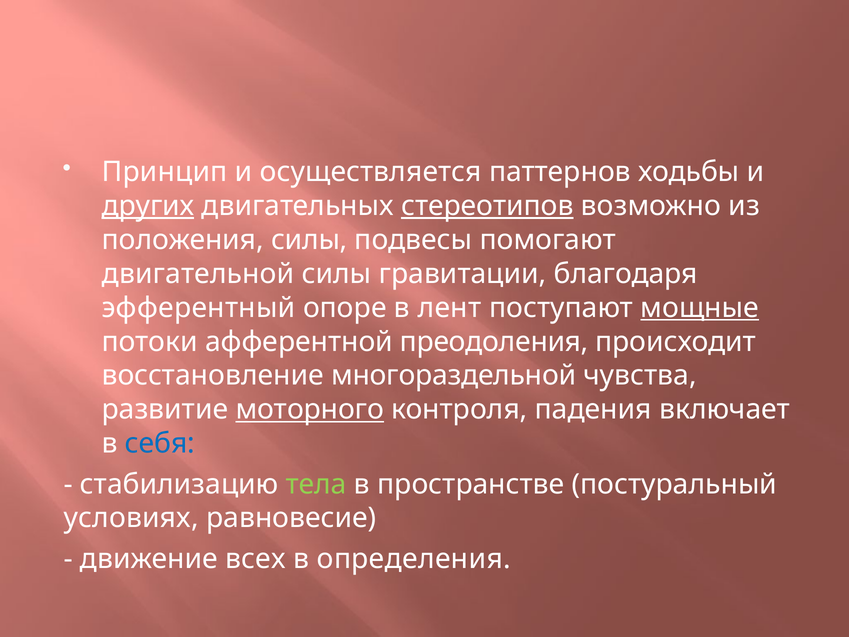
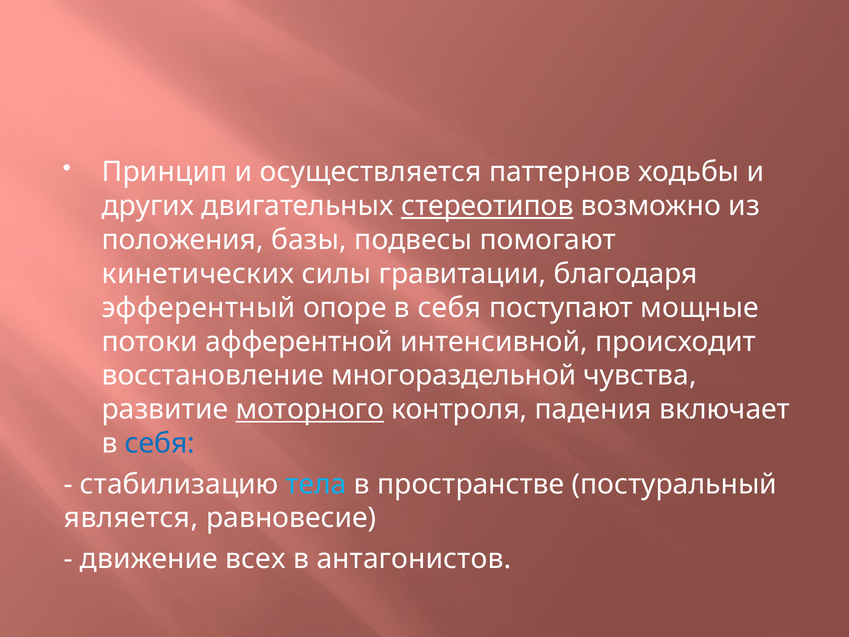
других underline: present -> none
положения силы: силы -> базы
двигательной: двигательной -> кинетических
опоре в лент: лент -> себя
мощные underline: present -> none
преодоления: преодоления -> интенсивной
тела colour: light green -> light blue
условиях: условиях -> является
определения: определения -> антагонистов
